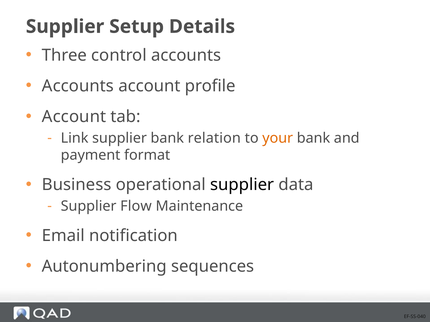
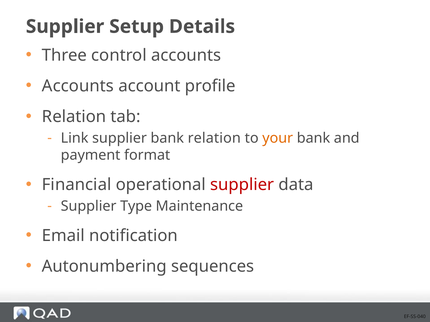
Account at (74, 117): Account -> Relation
Business: Business -> Financial
supplier at (242, 185) colour: black -> red
Flow: Flow -> Type
